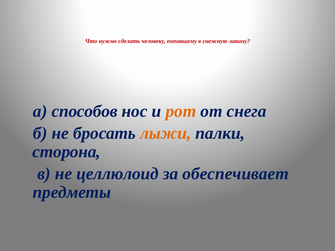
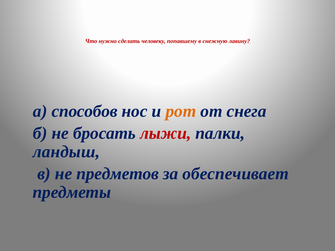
лыжи colour: orange -> red
сторона: сторона -> ландыш
целлюлоид: целлюлоид -> предметов
